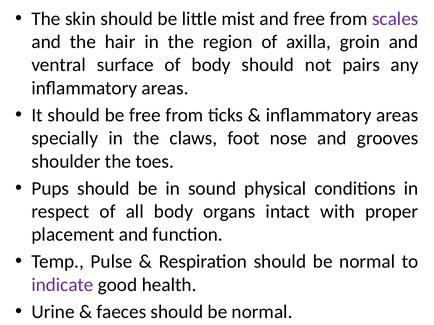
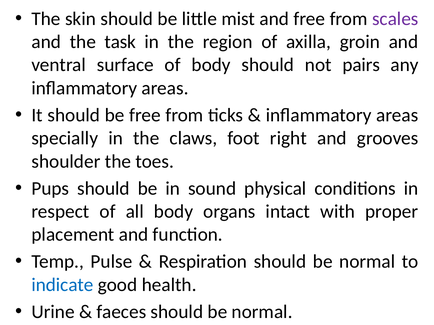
hair: hair -> task
nose: nose -> right
indicate colour: purple -> blue
